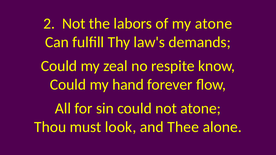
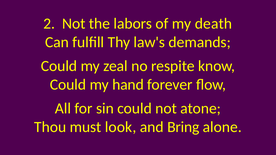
my atone: atone -> death
Thee: Thee -> Bring
